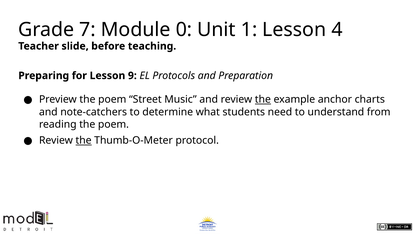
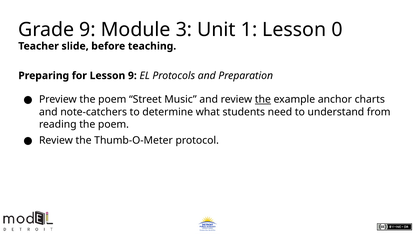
Grade 7: 7 -> 9
0: 0 -> 3
4: 4 -> 0
the at (84, 140) underline: present -> none
